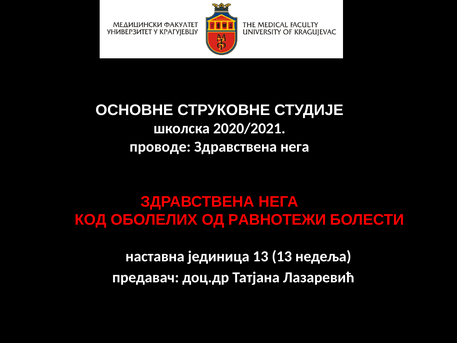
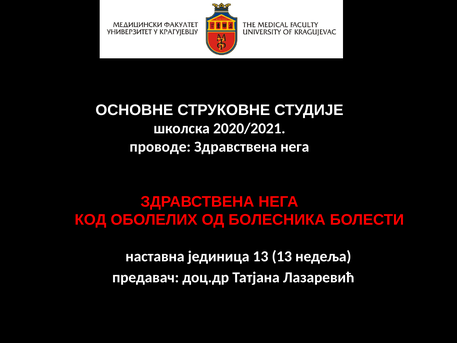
РАВНОТЕЖИ: РАВНОТЕЖИ -> БОЛЕСНИКА
